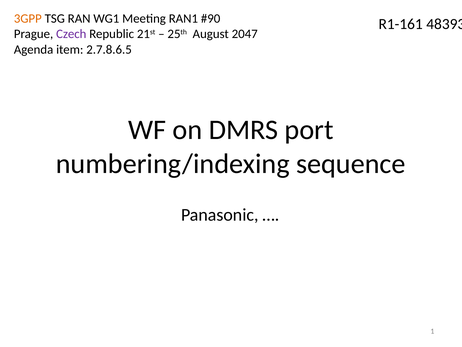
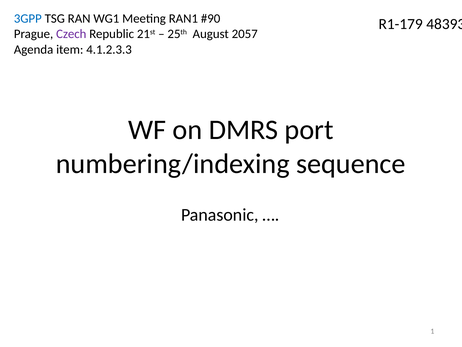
3GPP colour: orange -> blue
R1-161: R1-161 -> R1-179
2047: 2047 -> 2057
2.7.8.6.5: 2.7.8.6.5 -> 4.1.2.3.3
